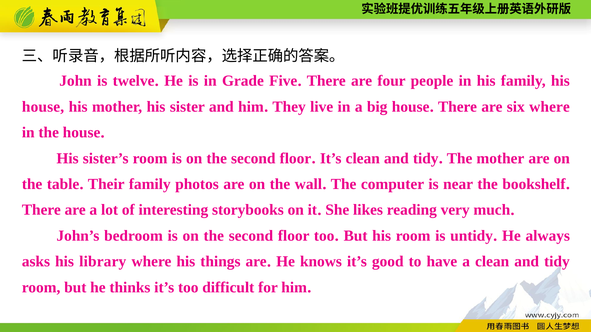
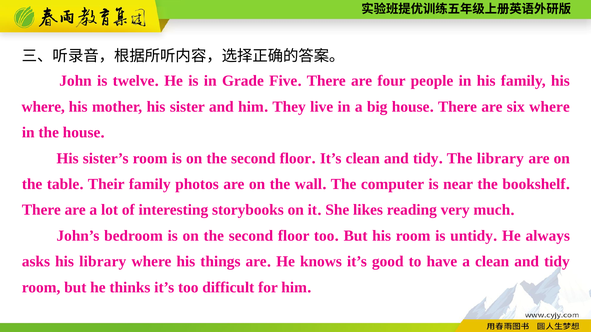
house at (43, 107): house -> where
The mother: mother -> library
